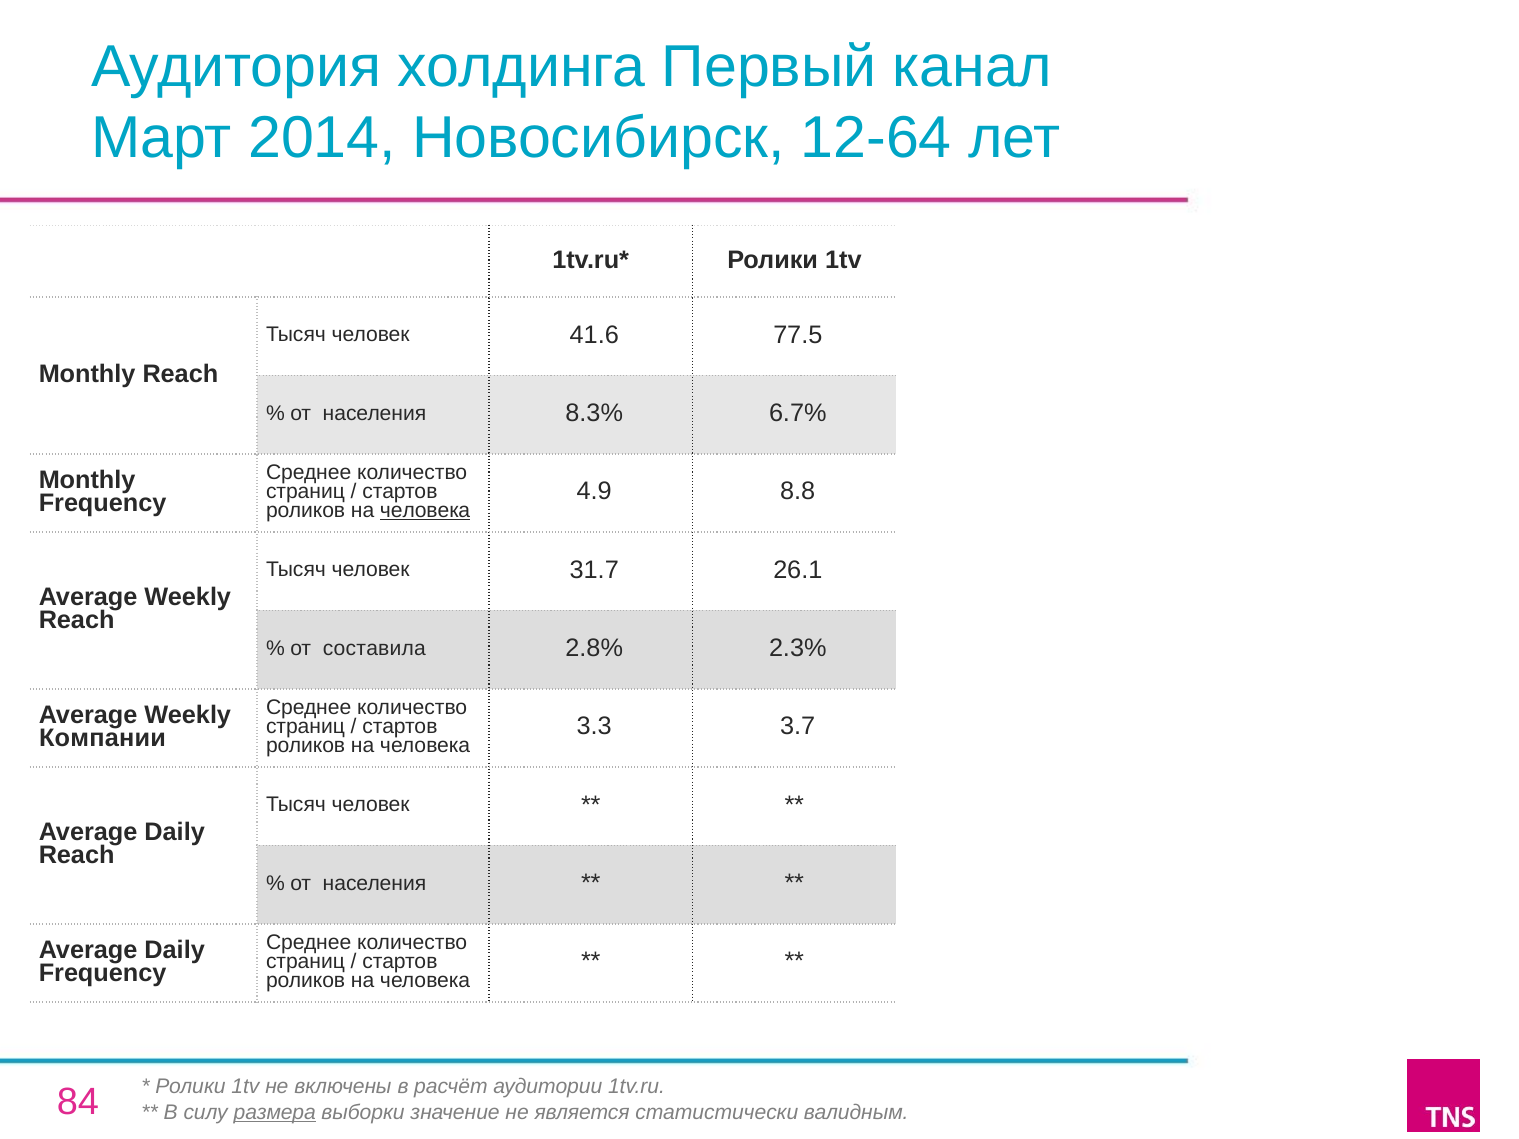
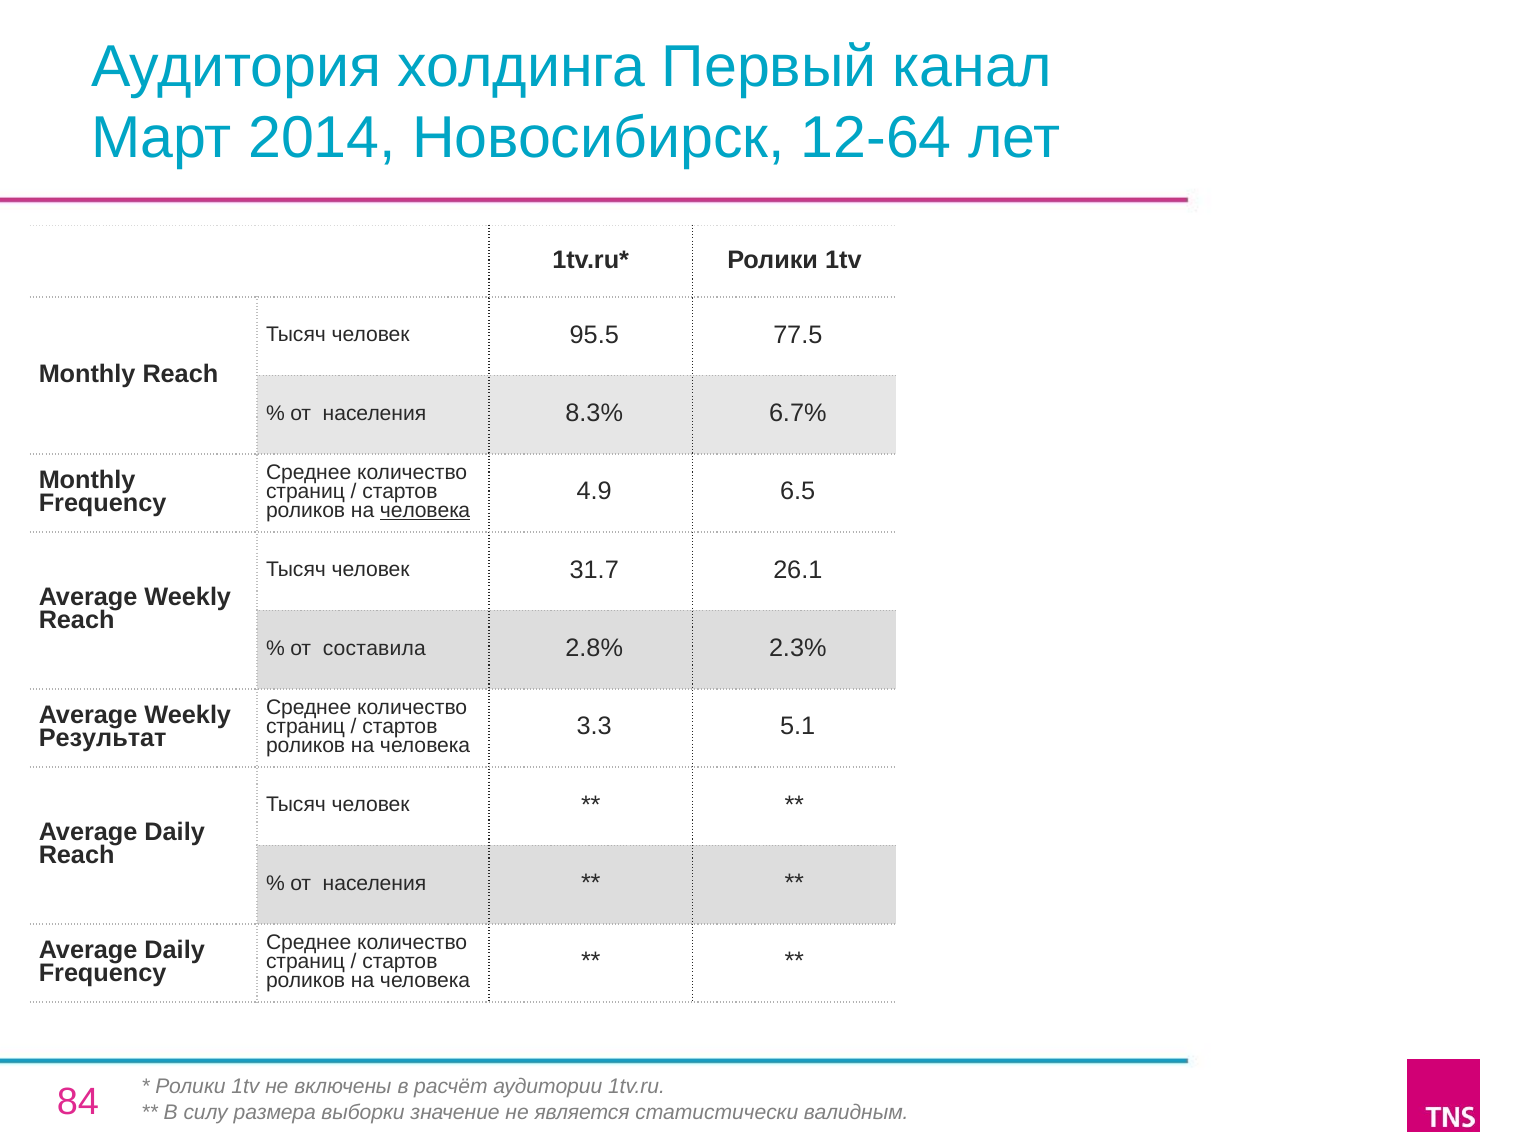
41.6: 41.6 -> 95.5
8.8: 8.8 -> 6.5
3.7: 3.7 -> 5.1
Компании: Компании -> Результат
размера underline: present -> none
